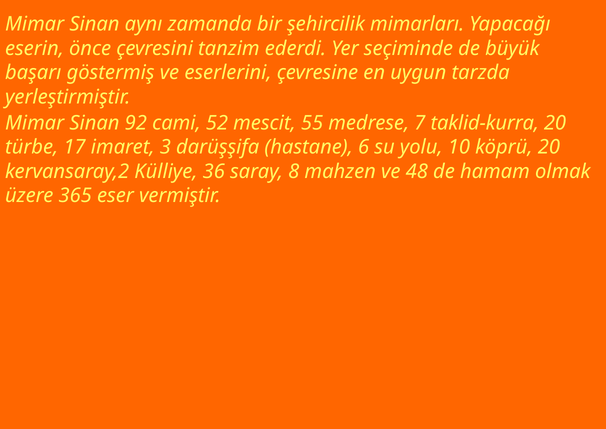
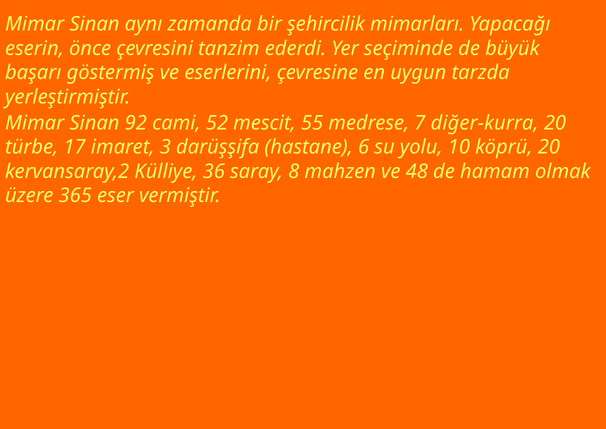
taklid-kurra: taklid-kurra -> diğer-kurra
